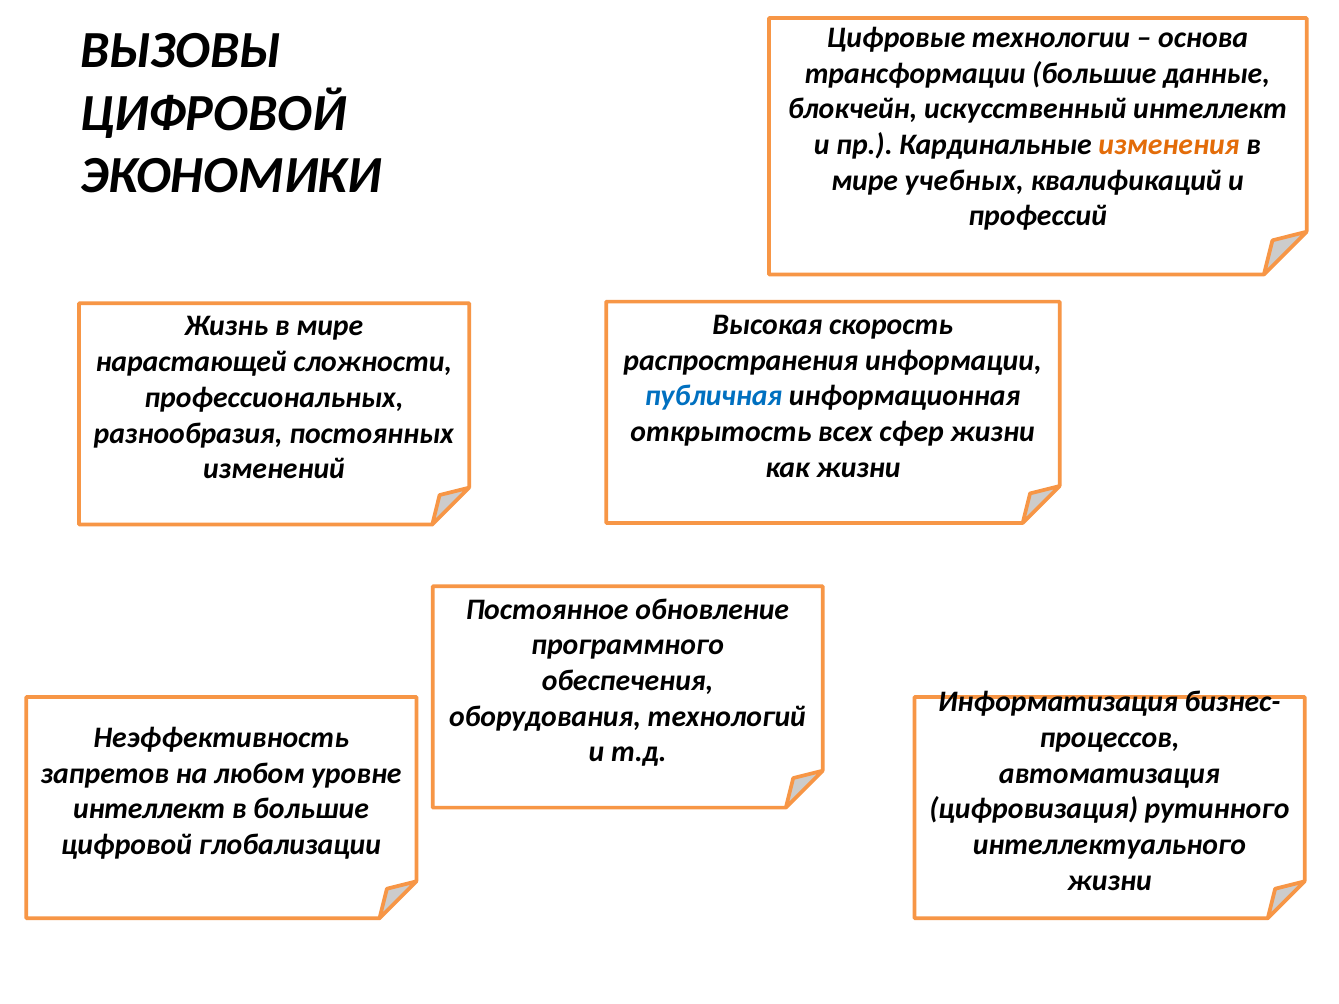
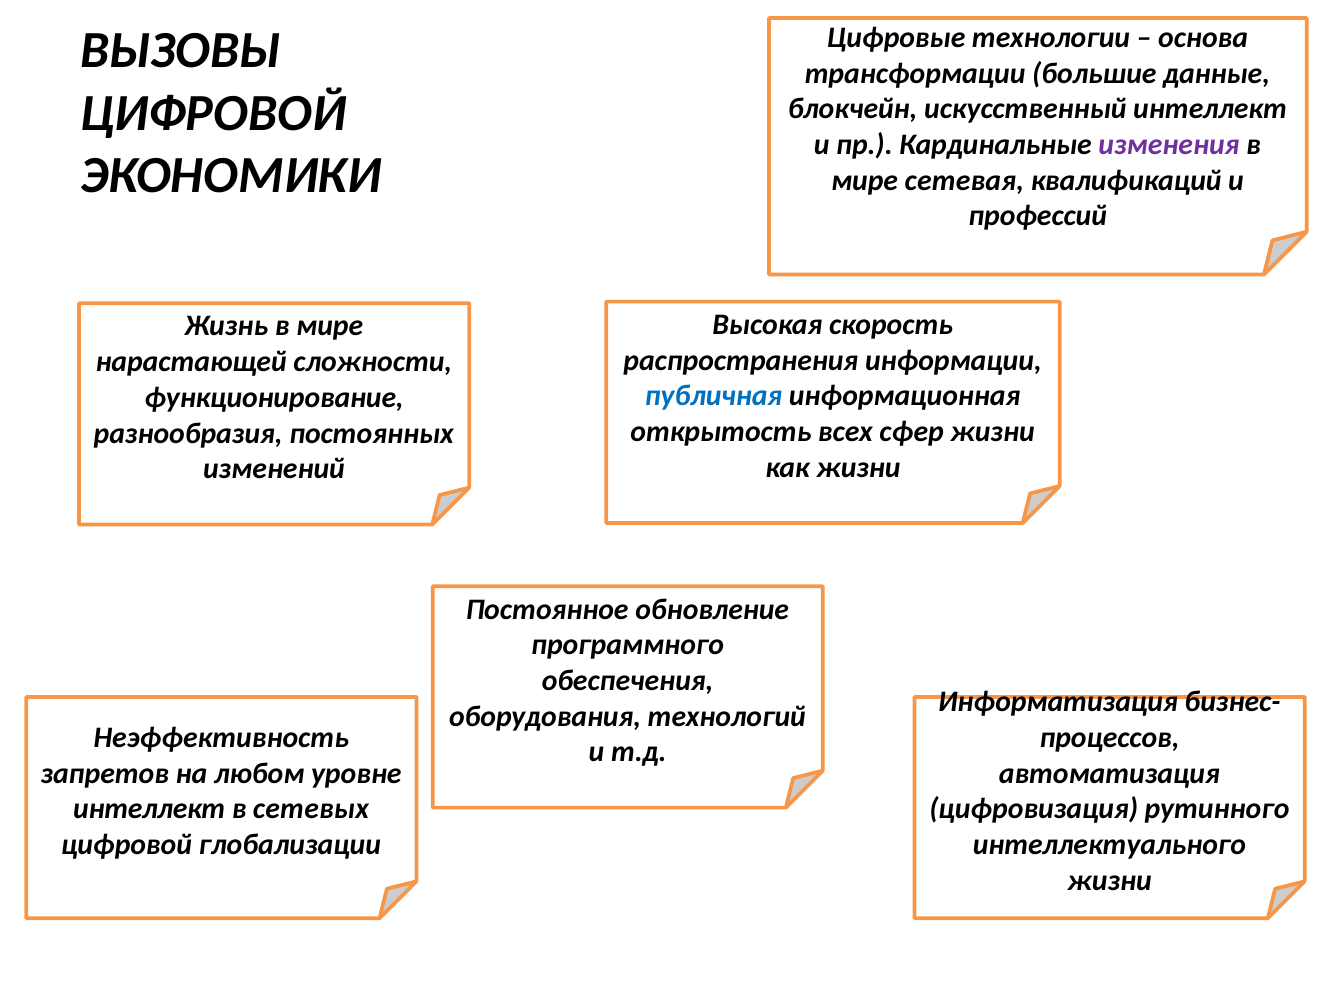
изменения colour: orange -> purple
учебных: учебных -> сетевая
профессиональных: профессиональных -> функционирование
в большие: большие -> сетевых
